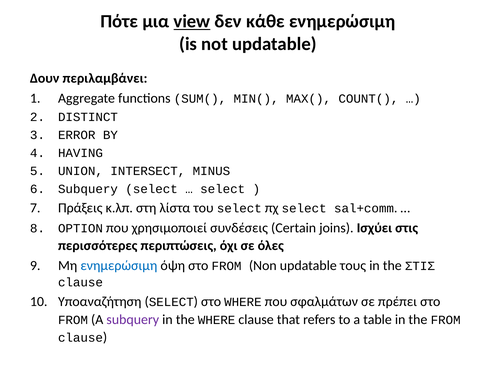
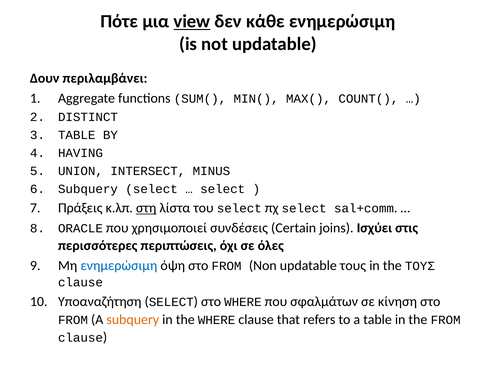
ERROR at (77, 135): ERROR -> TABLE
στη underline: none -> present
OPTION: OPTION -> ORACLE
the ΣΤΙΣ: ΣΤΙΣ -> ΤΟΥΣ
πρέπει: πρέπει -> κίνηση
subquery at (133, 320) colour: purple -> orange
